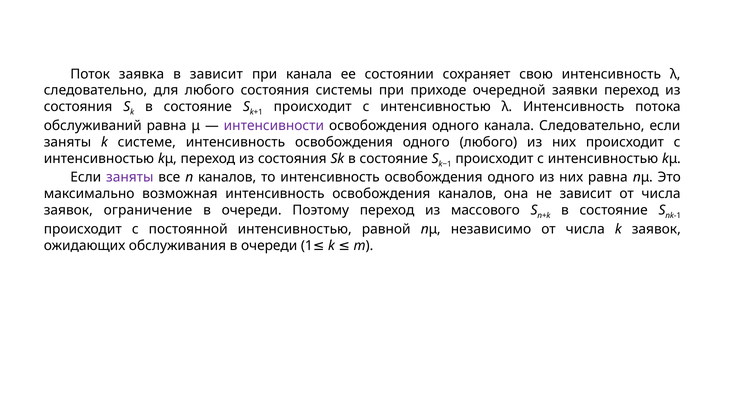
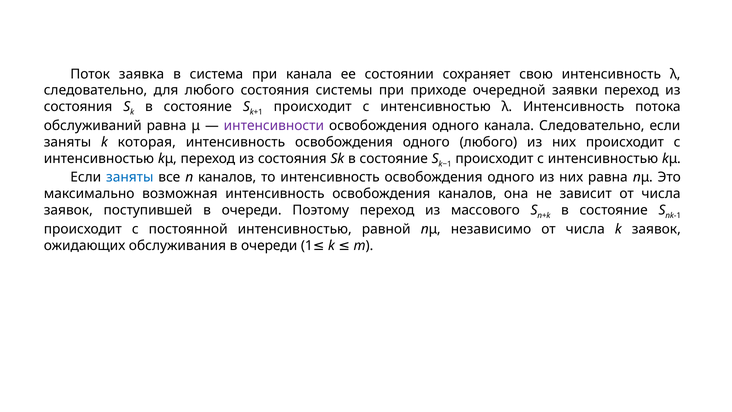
в зависит: зависит -> система
системе: системе -> которая
заняты at (130, 177) colour: purple -> blue
ограничение: ограничение -> поступившей
